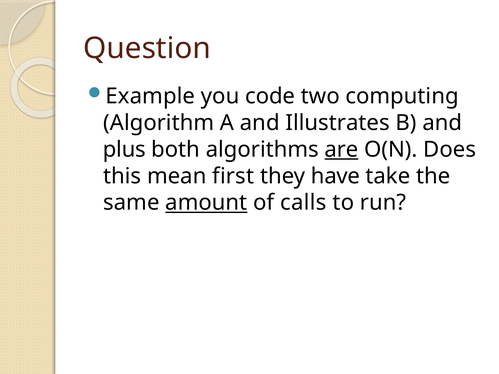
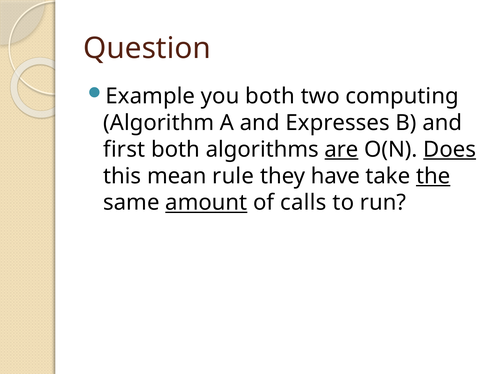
you code: code -> both
Illustrates: Illustrates -> Expresses
plus: plus -> first
Does underline: none -> present
first: first -> rule
the underline: none -> present
